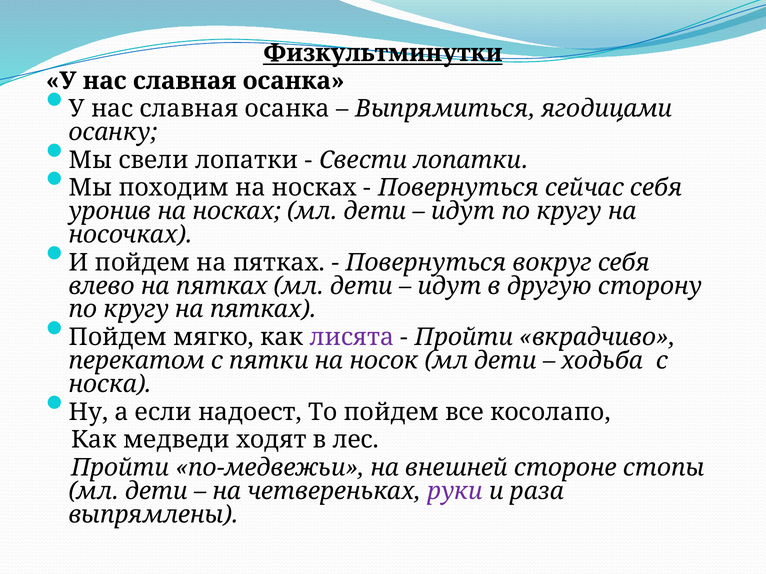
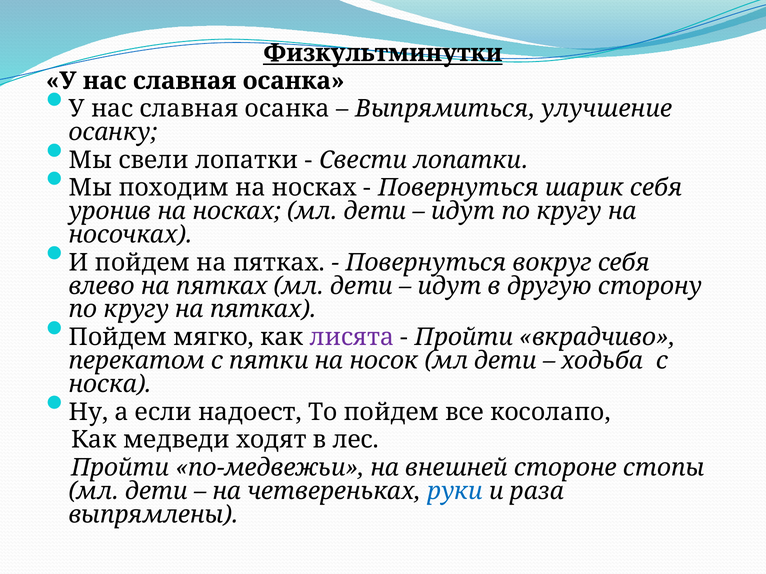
ягодицами: ягодицами -> улучшение
сейчас: сейчас -> шарик
руки colour: purple -> blue
